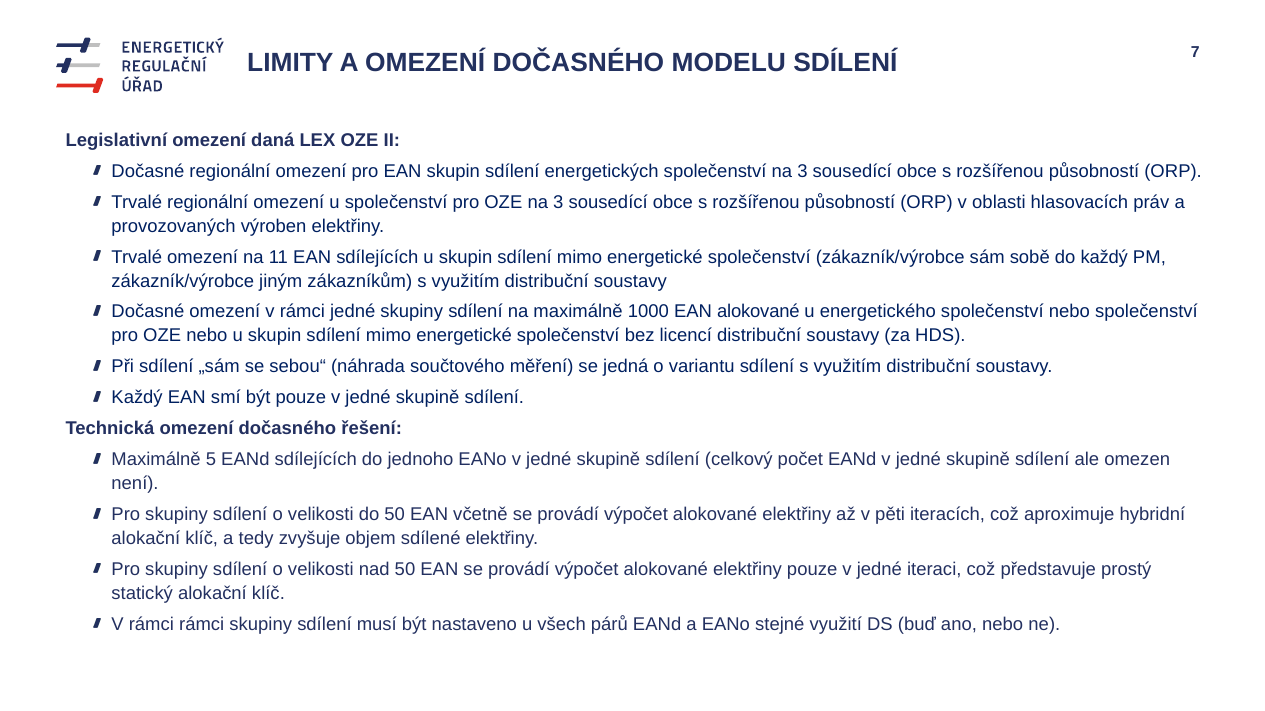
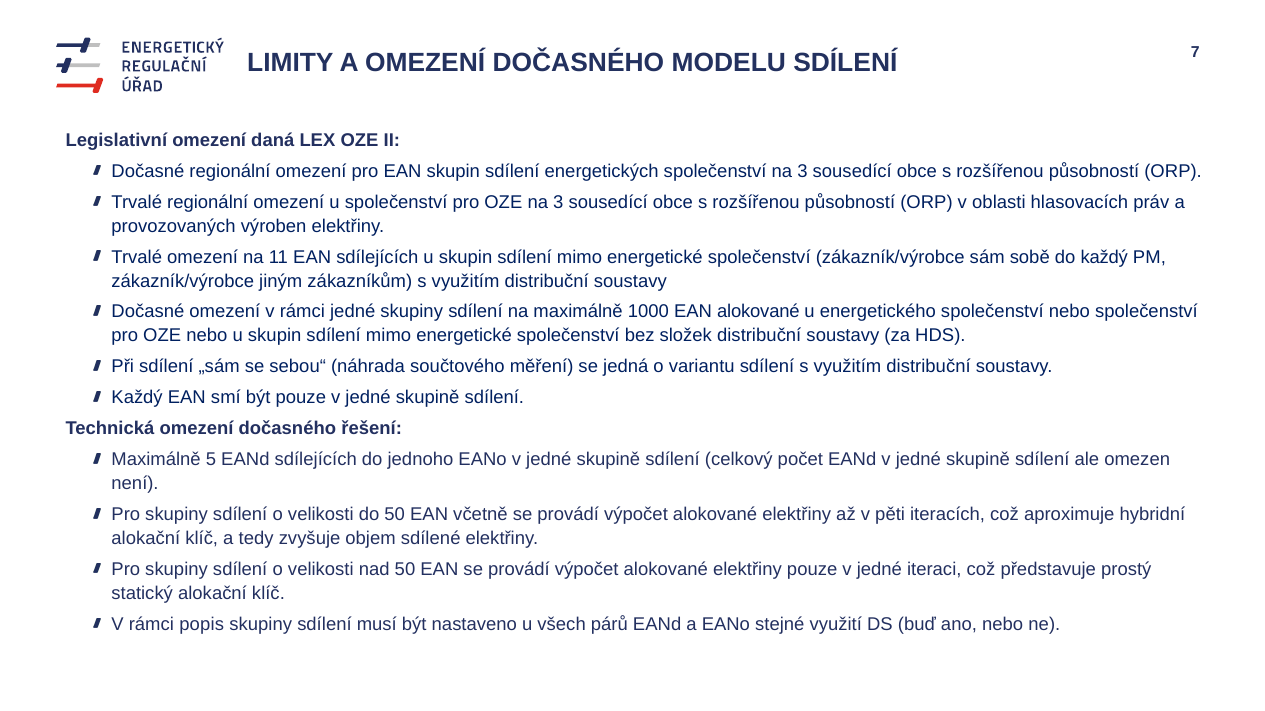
licencí: licencí -> složek
rámci rámci: rámci -> popis
